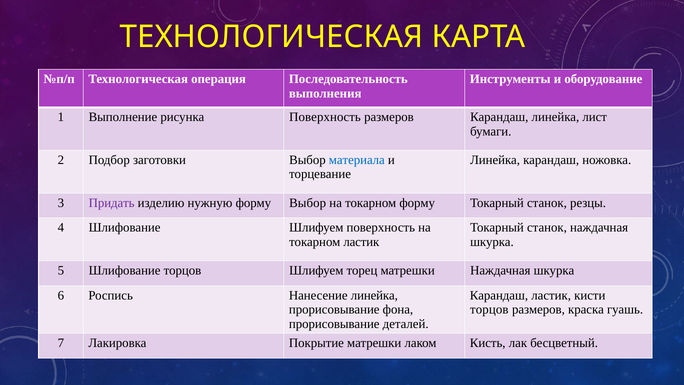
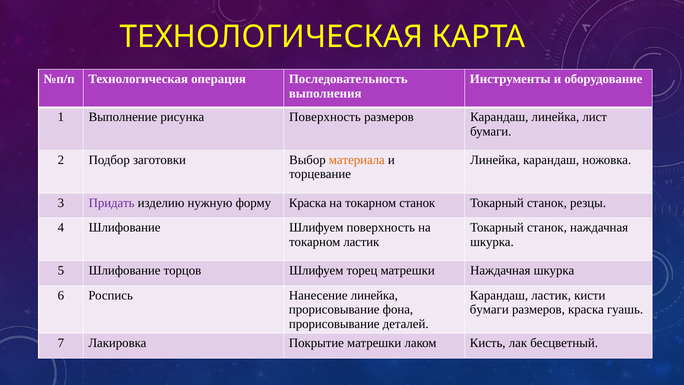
материала colour: blue -> orange
форму Выбор: Выбор -> Краска
токарном форму: форму -> станок
торцов at (489, 309): торцов -> бумаги
